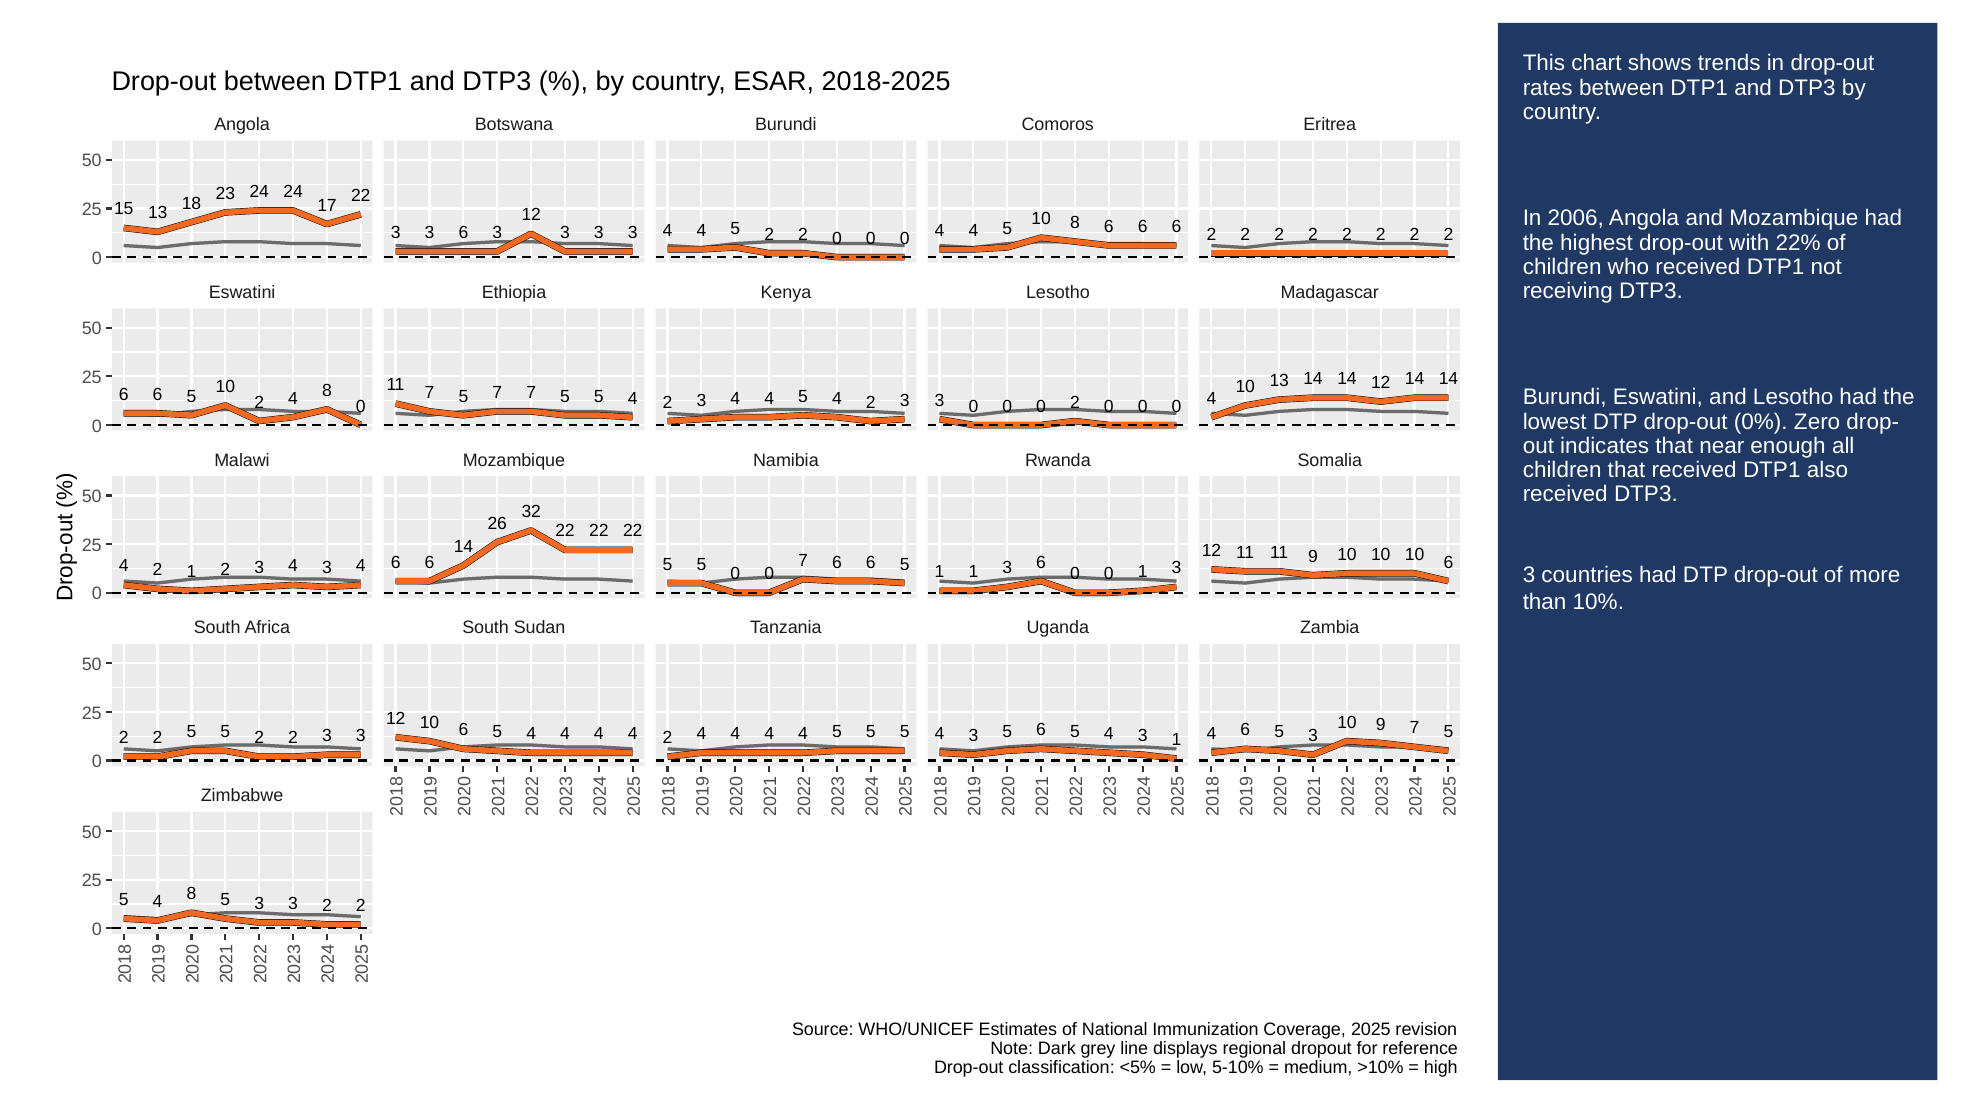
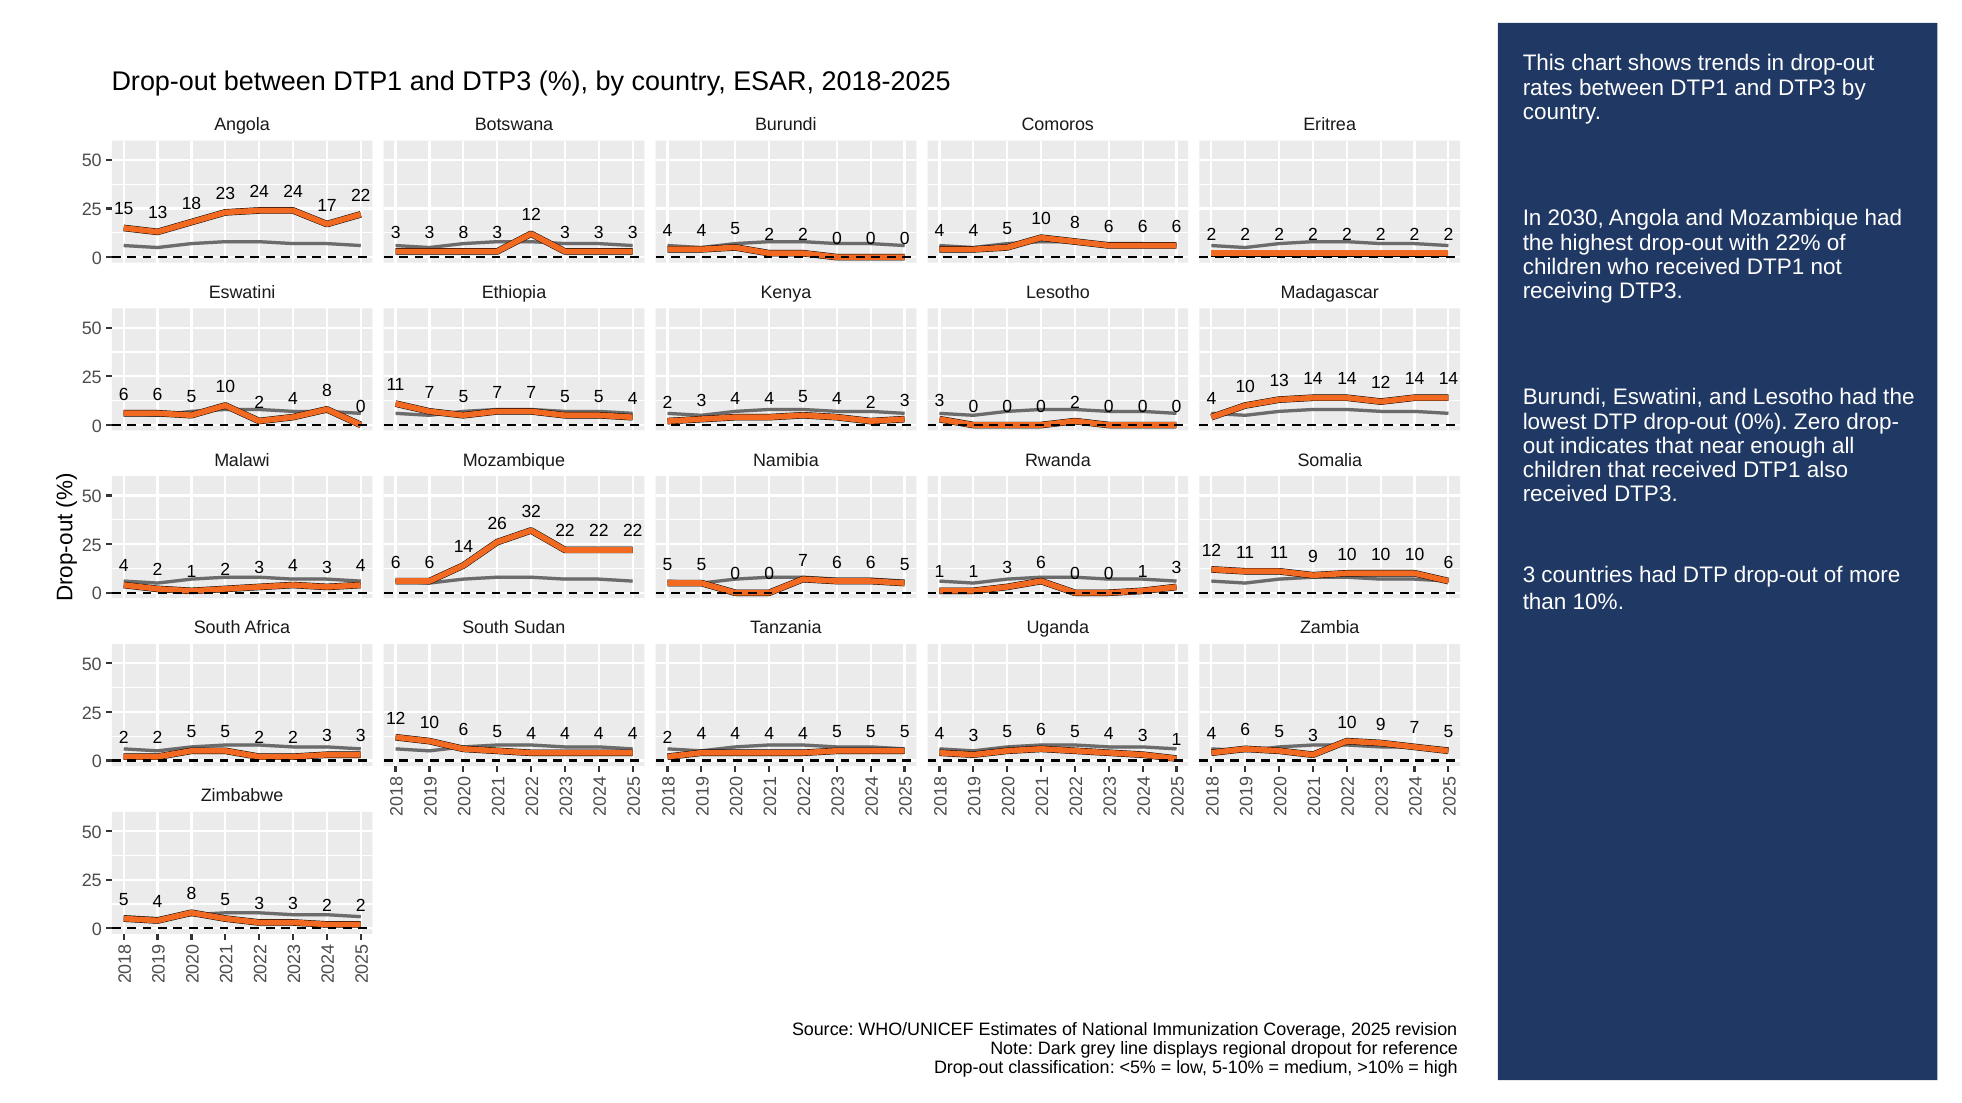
2006: 2006 -> 2030
3 3 6: 6 -> 8
